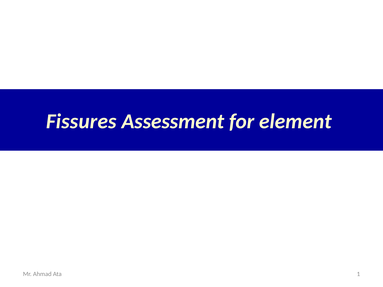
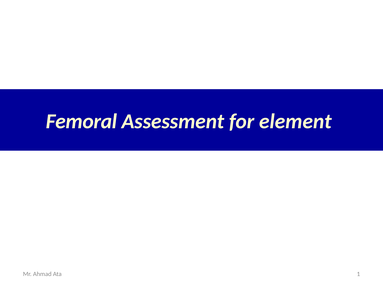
Fissures: Fissures -> Femoral
